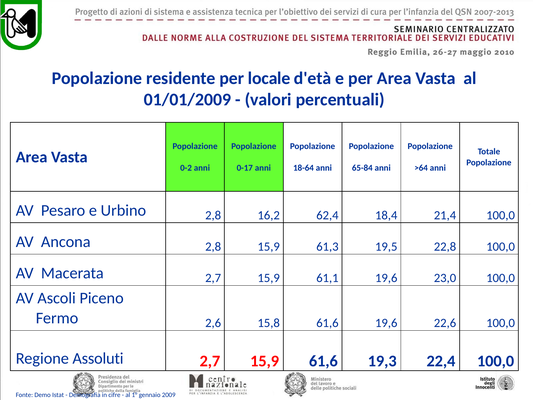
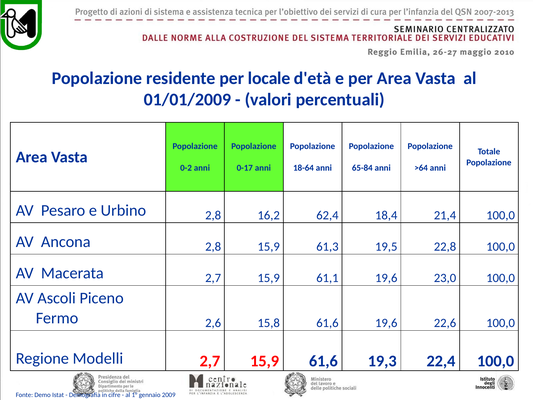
Assoluti: Assoluti -> Modelli
